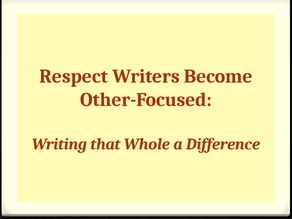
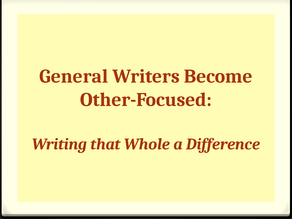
Respect: Respect -> General
